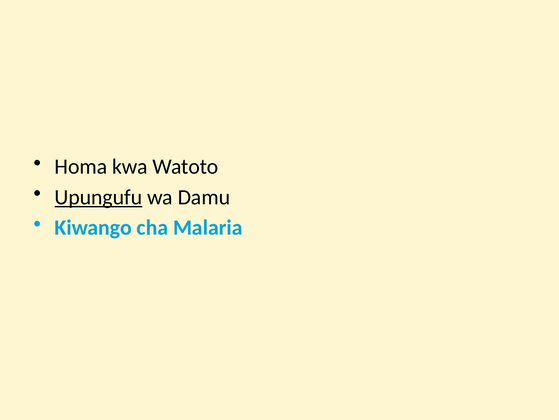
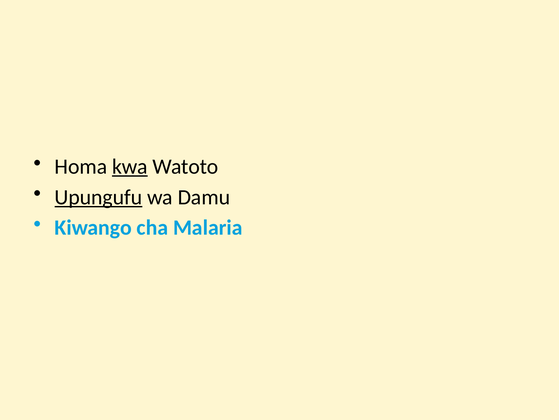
kwa underline: none -> present
